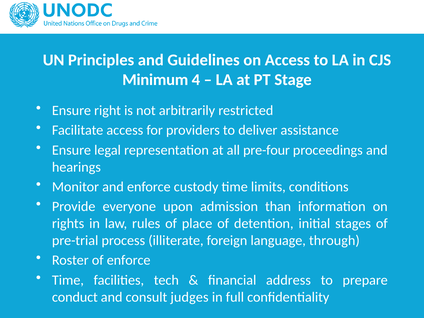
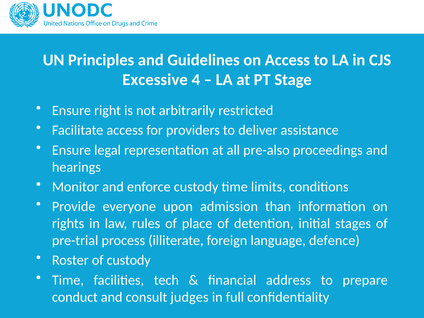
Minimum: Minimum -> Excessive
pre-four: pre-four -> pre-also
through: through -> defence
of enforce: enforce -> custody
